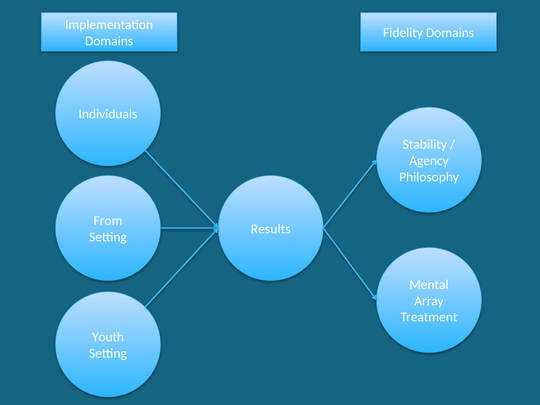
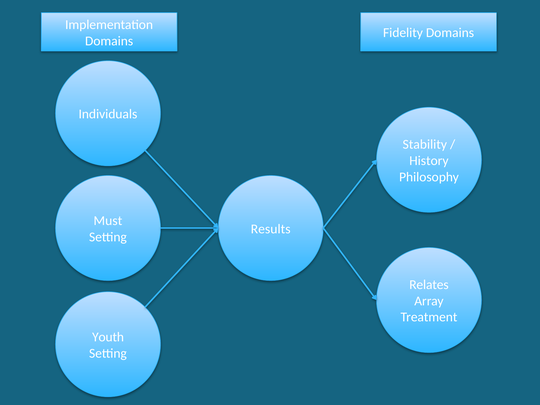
Agency: Agency -> History
From: From -> Must
Mental: Mental -> Relates
